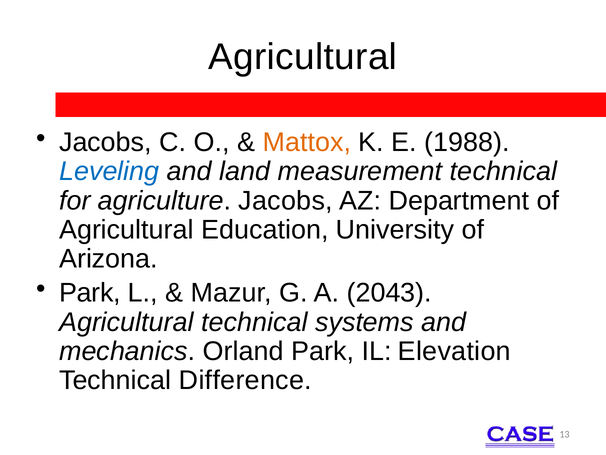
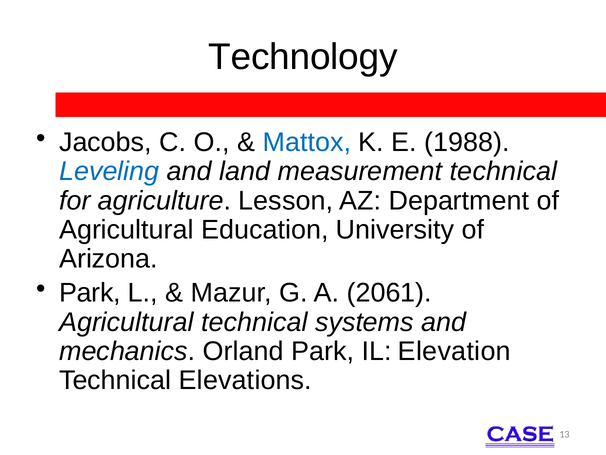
Agricultural at (303, 57): Agricultural -> Technology
Mattox colour: orange -> blue
agriculture Jacobs: Jacobs -> Lesson
2043: 2043 -> 2061
Difference: Difference -> Elevations
